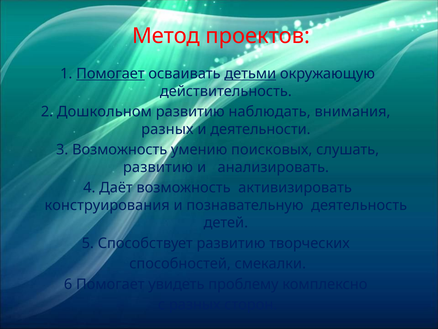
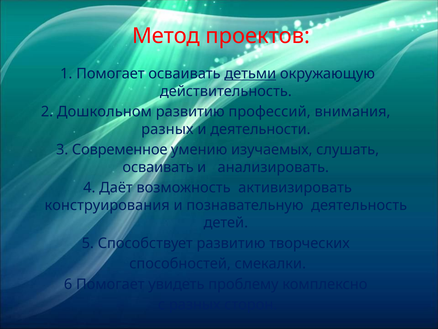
Помогает at (110, 74) underline: present -> none
наблюдать: наблюдать -> профессий
3 Возможность: Возможность -> Современное
поисковых: поисковых -> изучаемых
развитию at (158, 167): развитию -> осваивать
